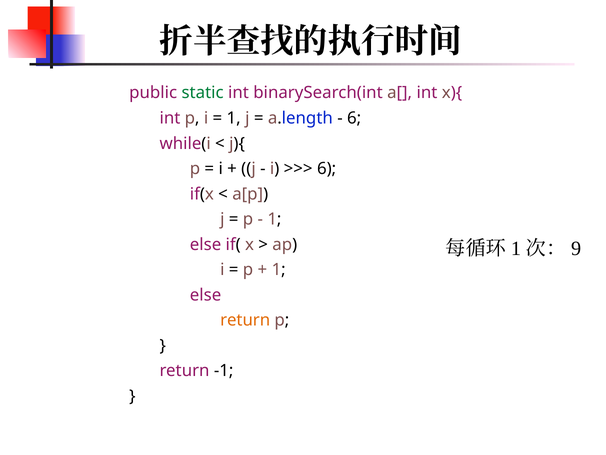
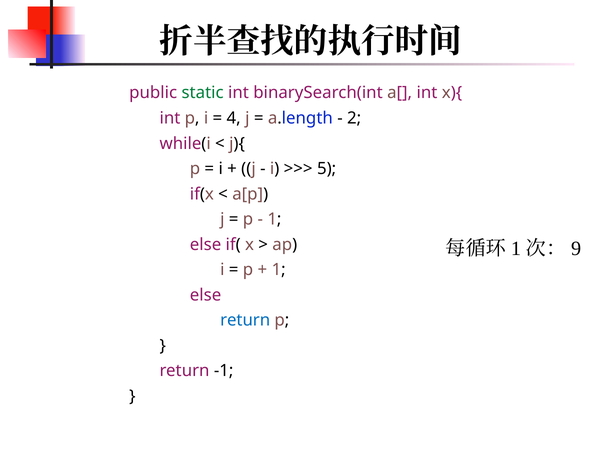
1 at (234, 118): 1 -> 4
6 at (354, 118): 6 -> 2
6 at (327, 169): 6 -> 5
return at (245, 320) colour: orange -> blue
